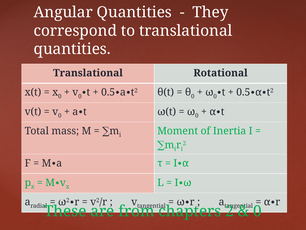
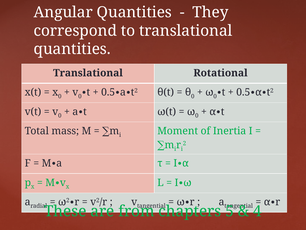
chapters 2: 2 -> 5
0 at (257, 211): 0 -> 4
